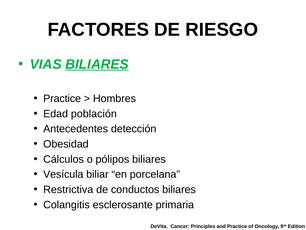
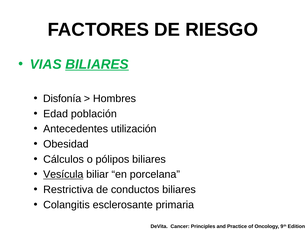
Practice at (62, 98): Practice -> Disfonía
detección: detección -> utilización
Vesícula underline: none -> present
